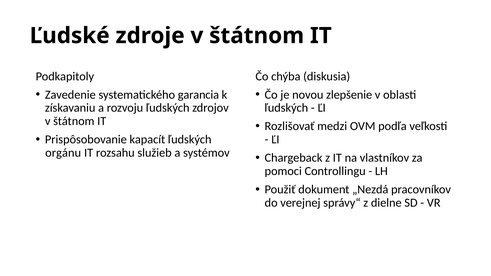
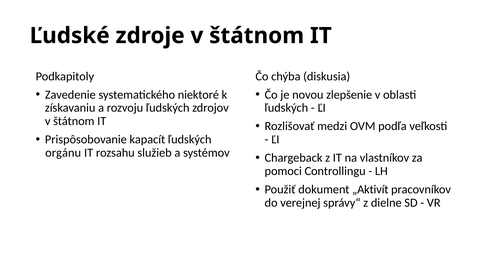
garancia: garancia -> niektoré
„Nezdá: „Nezdá -> „Aktivít
